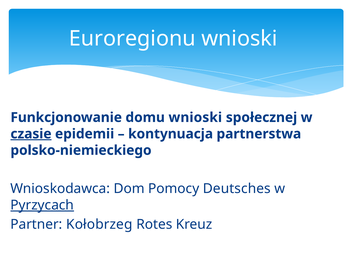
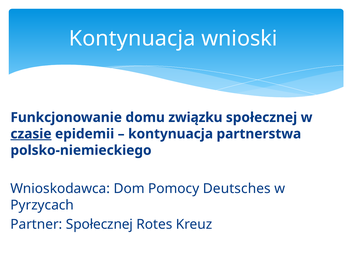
Euroregionu at (132, 39): Euroregionu -> Kontynuacja
domu wnioski: wnioski -> związku
Pyrzycach underline: present -> none
Partner Kołobrzeg: Kołobrzeg -> Społecznej
